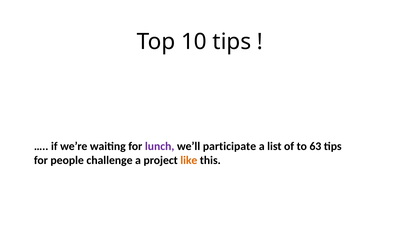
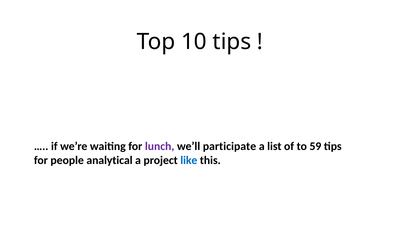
63: 63 -> 59
challenge: challenge -> analytical
like colour: orange -> blue
